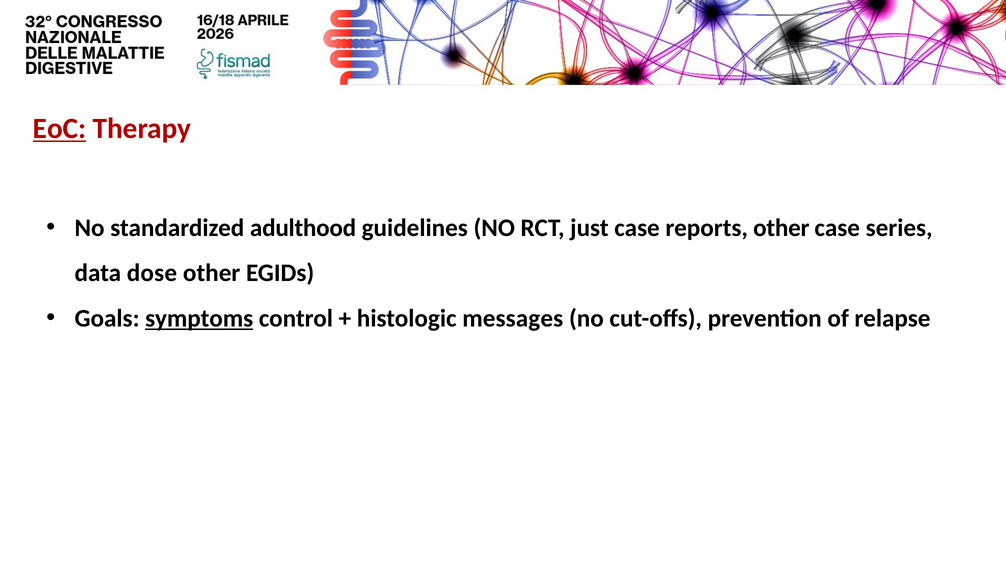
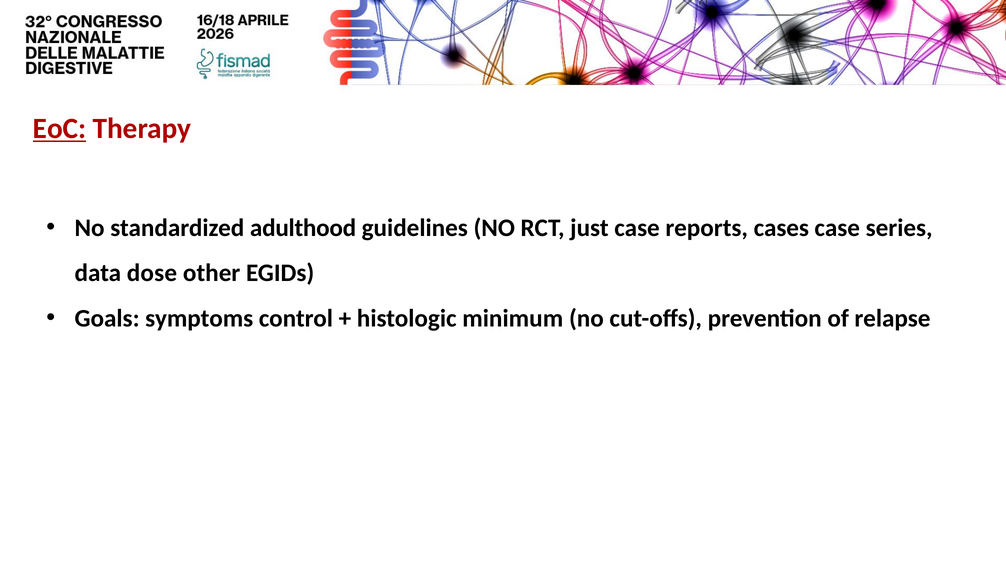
reports other: other -> cases
symptoms underline: present -> none
messages: messages -> minimum
